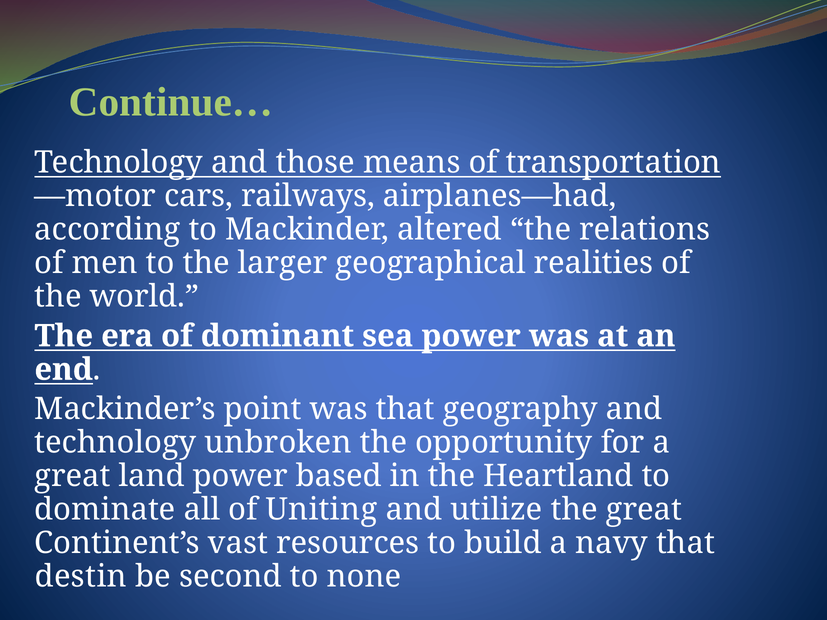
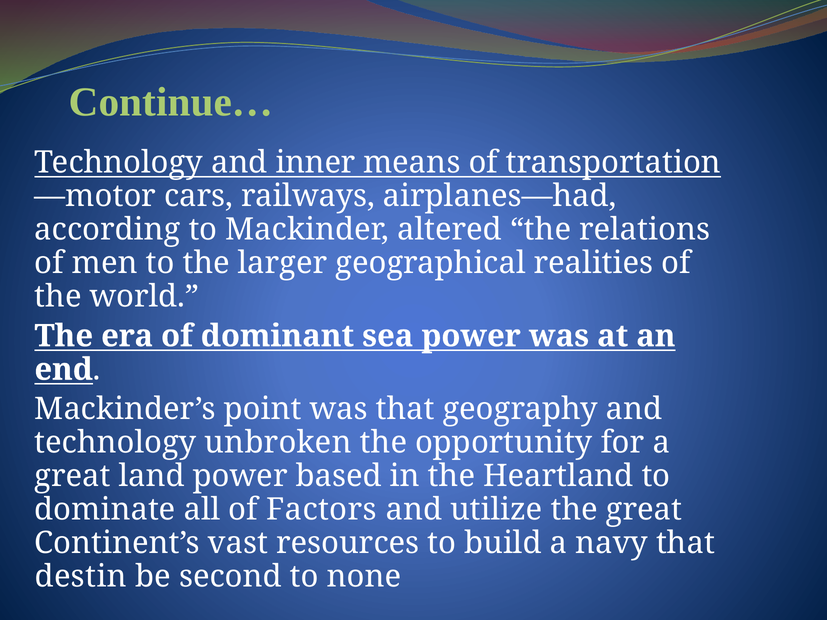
those: those -> inner
Uniting: Uniting -> Factors
